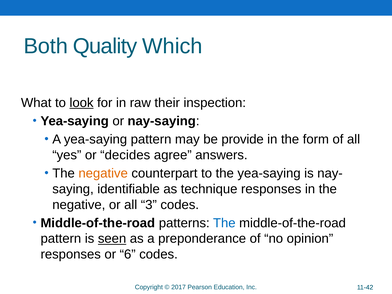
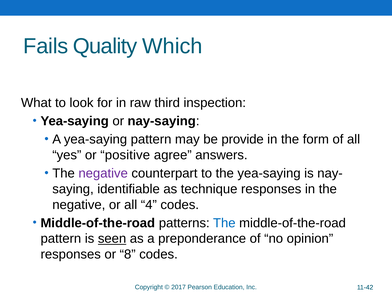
Both: Both -> Fails
look underline: present -> none
their: their -> third
decides: decides -> positive
negative at (103, 173) colour: orange -> purple
3: 3 -> 4
6: 6 -> 8
